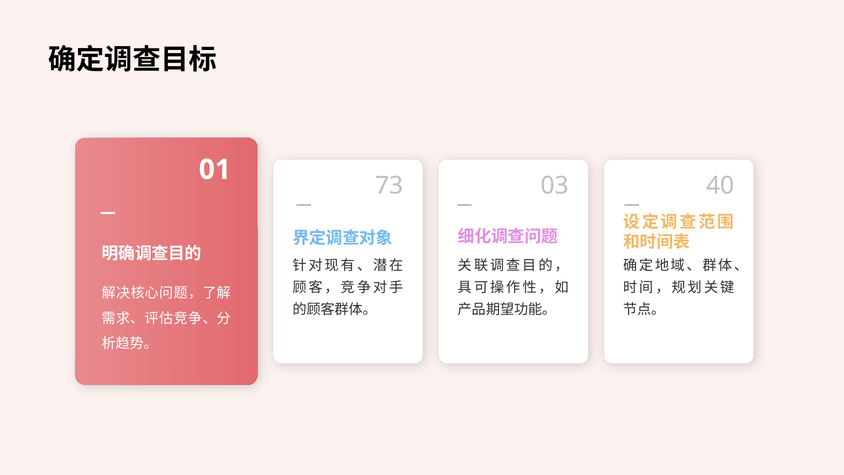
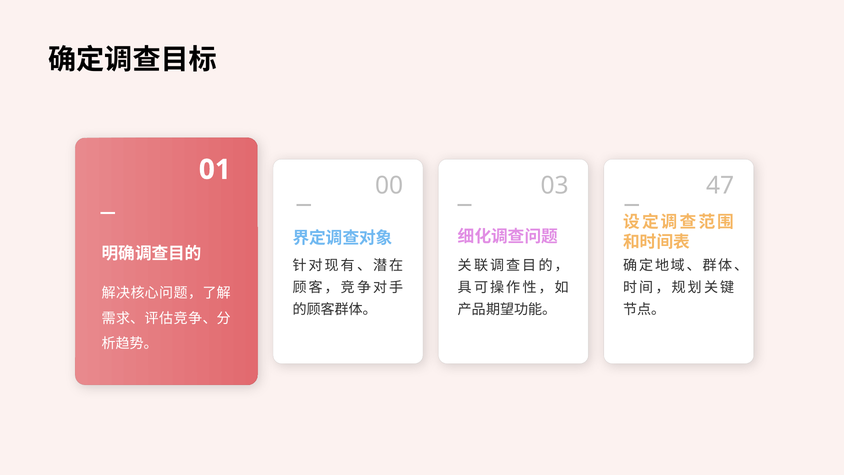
73: 73 -> 00
40: 40 -> 47
